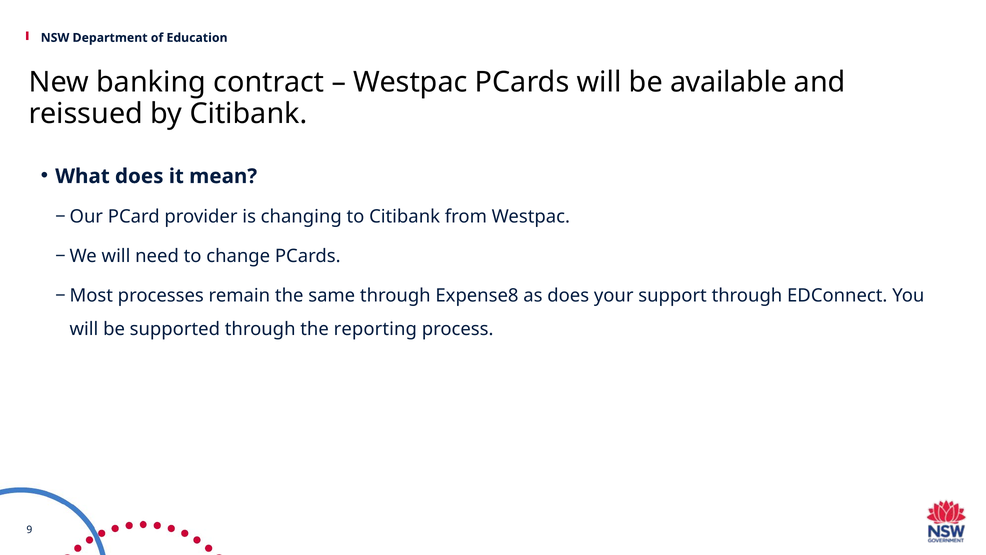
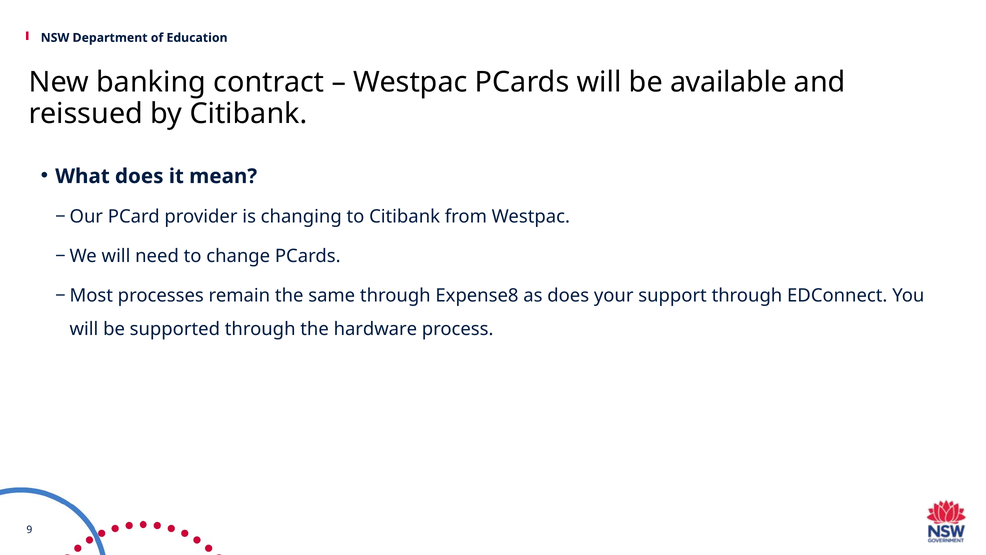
reporting: reporting -> hardware
